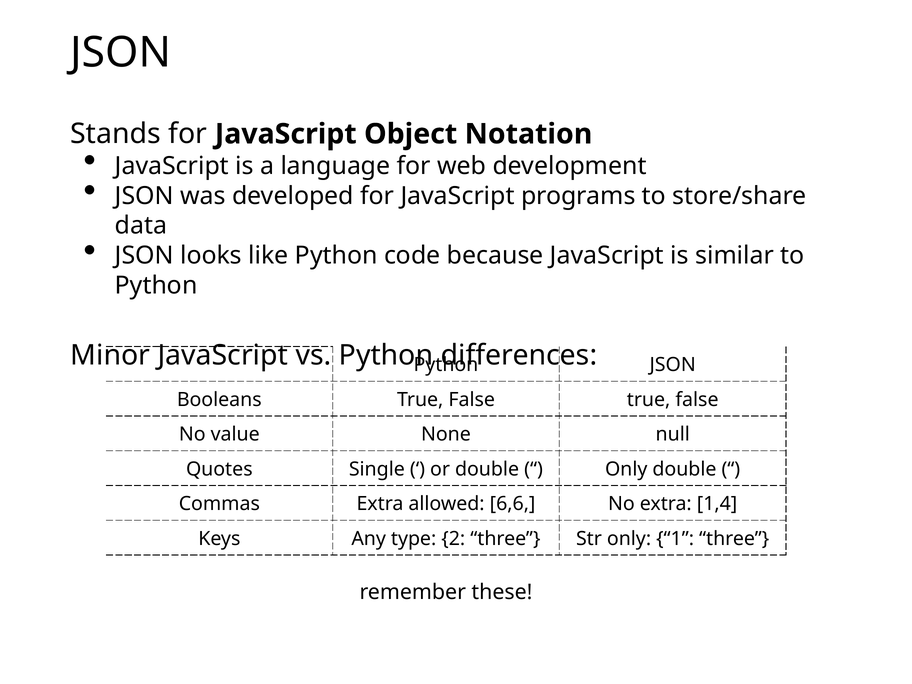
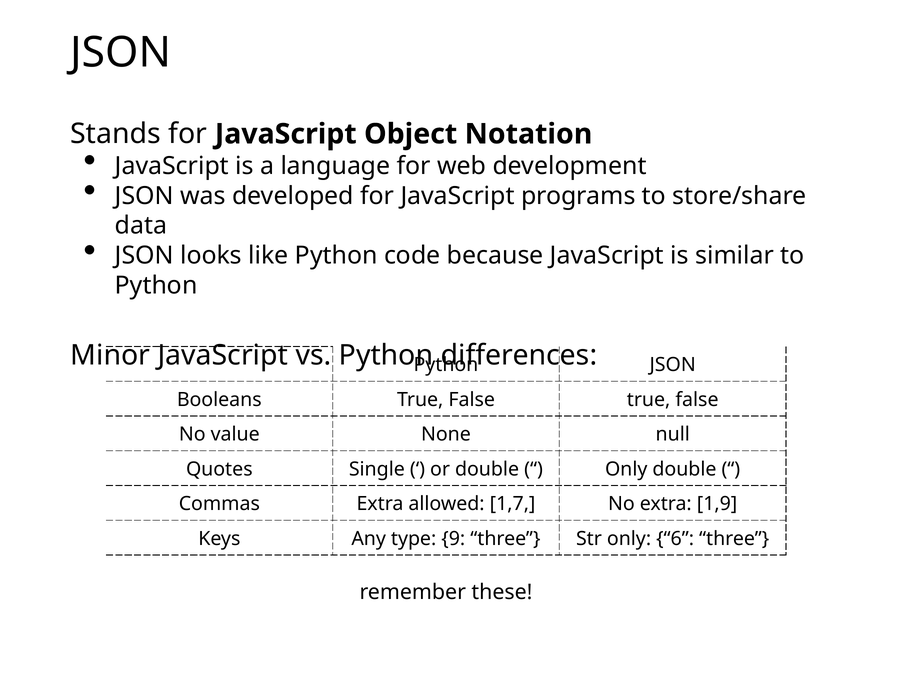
6,6: 6,6 -> 1,7
1,4: 1,4 -> 1,9
2: 2 -> 9
1: 1 -> 6
